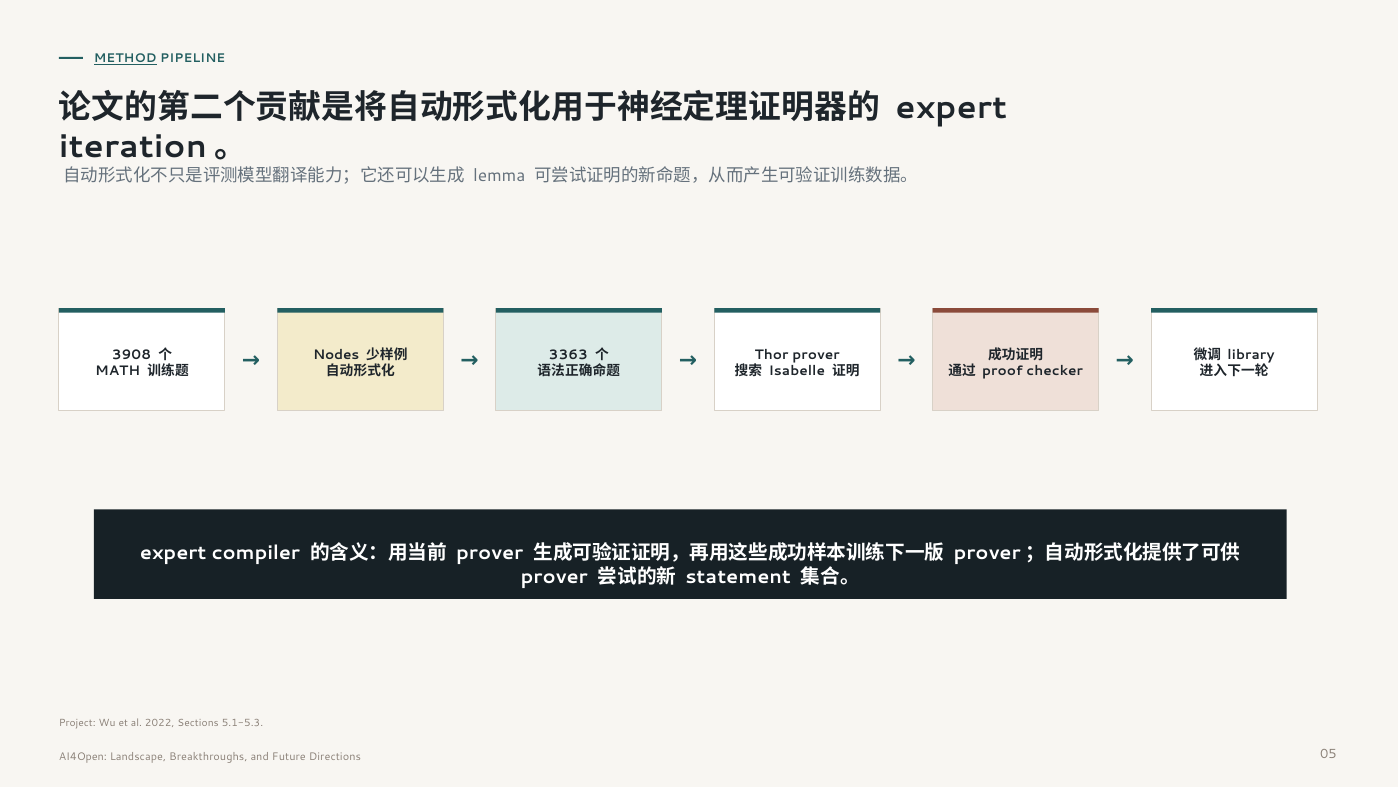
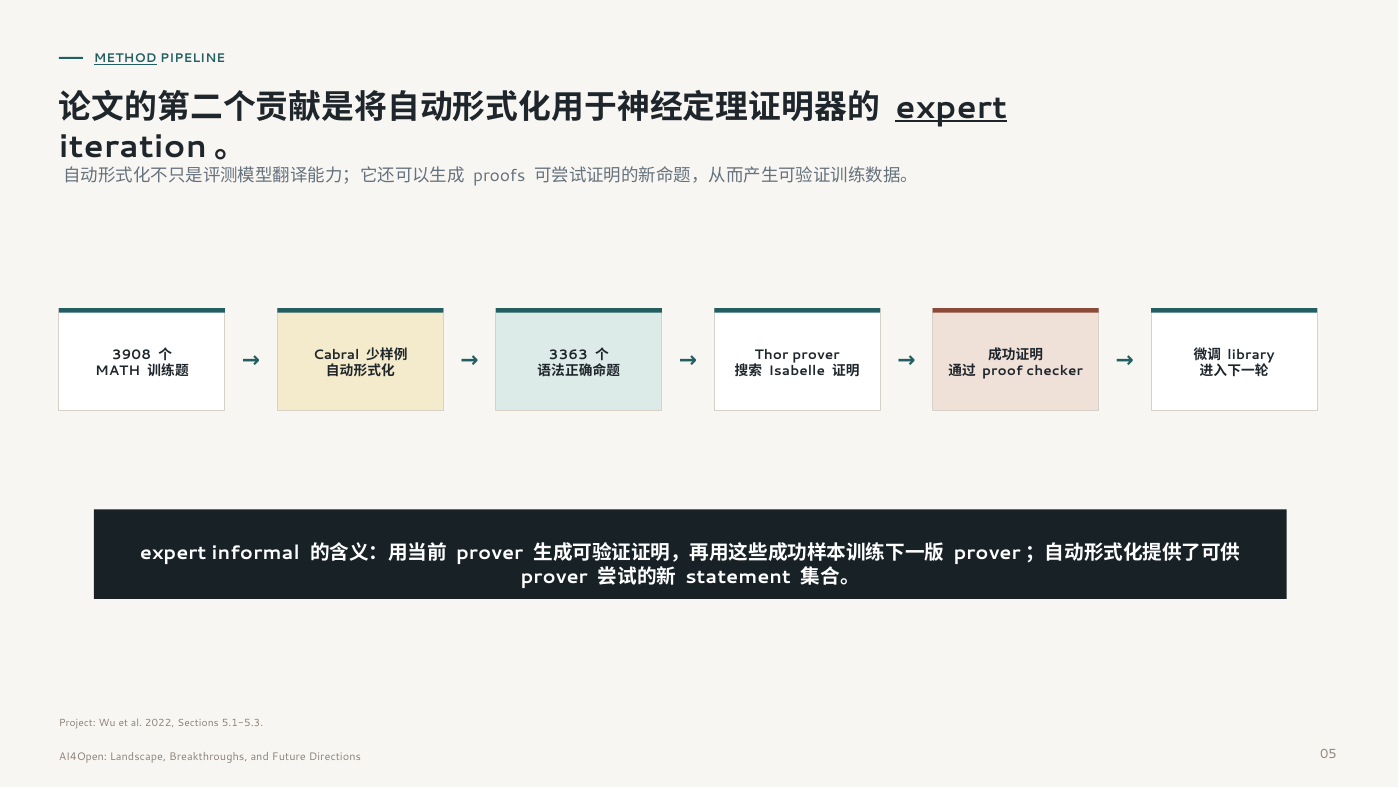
expert at (951, 107) underline: none -> present
lemma: lemma -> proofs
Nodes: Nodes -> Cabral
compiler: compiler -> informal
